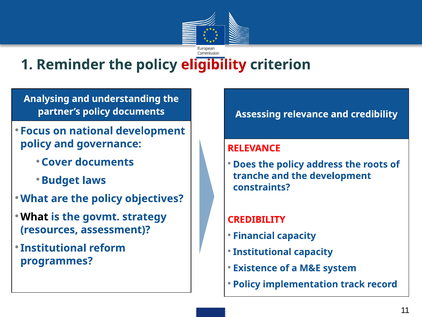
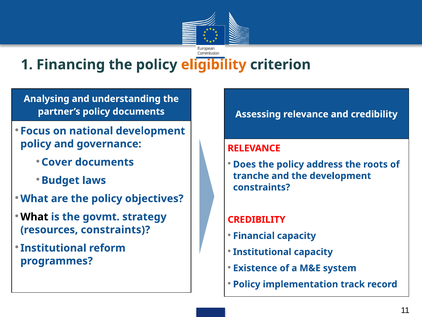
Reminder: Reminder -> Financing
eligibility colour: red -> orange
resources assessment: assessment -> constraints
